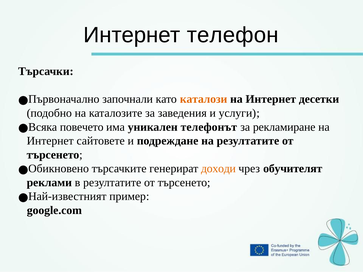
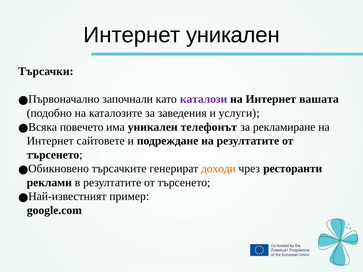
Интернет телефон: телефон -> уникален
каталози colour: orange -> purple
десетки: десетки -> вашата
обучителят: обучителят -> ресторанти
